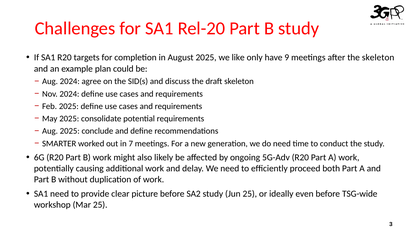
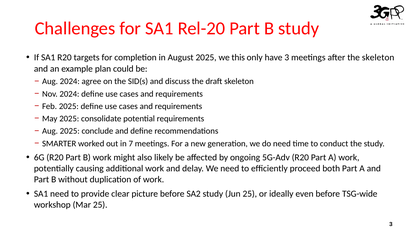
like: like -> this
have 9: 9 -> 3
